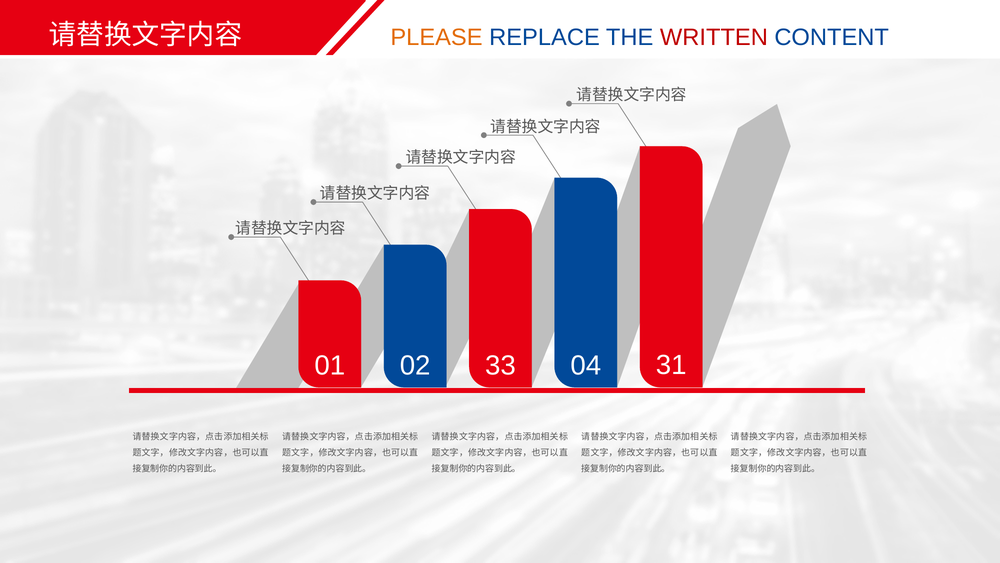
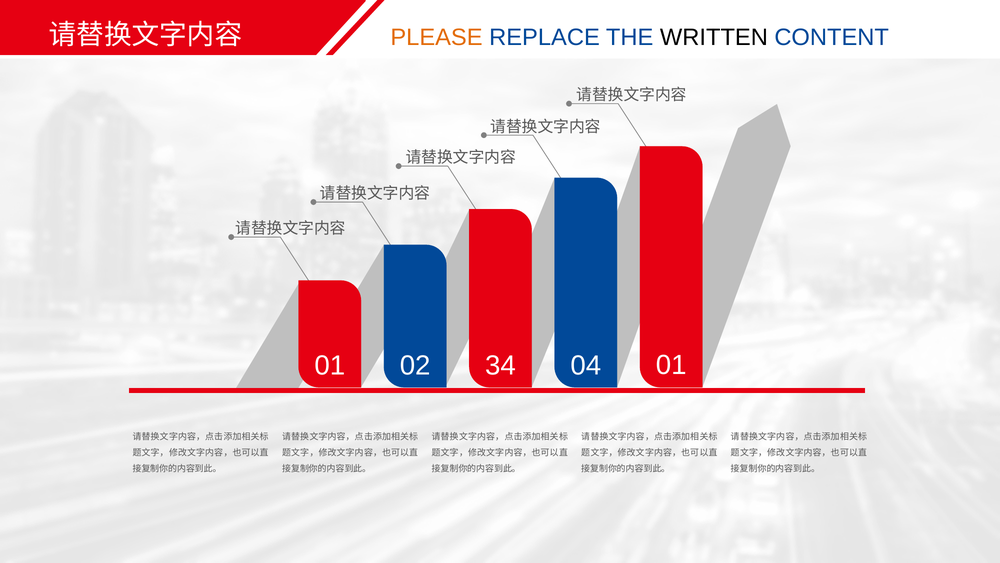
WRITTEN colour: red -> black
33: 33 -> 34
04 31: 31 -> 01
